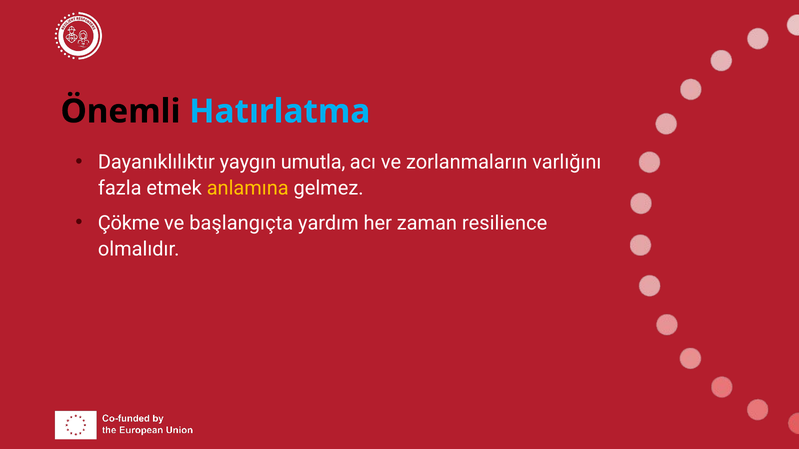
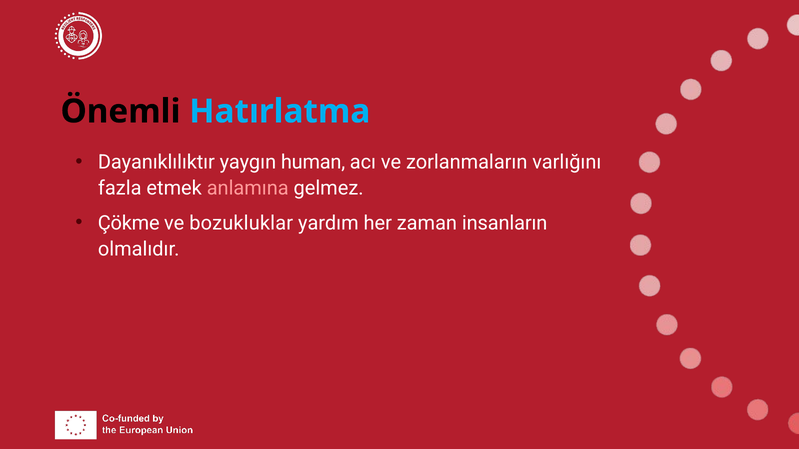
umutla: umutla -> human
anlamına colour: yellow -> pink
başlangıçta: başlangıçta -> bozukluklar
resilience: resilience -> insanların
